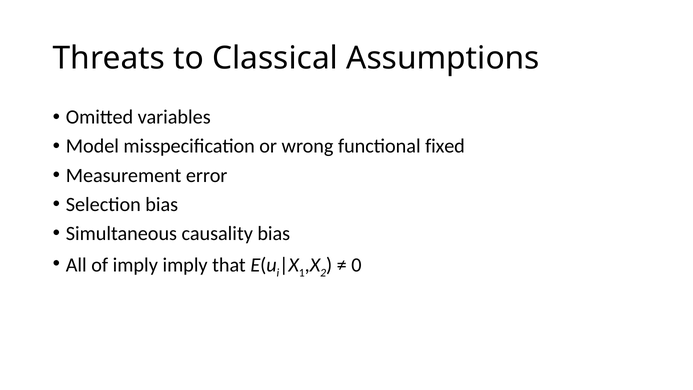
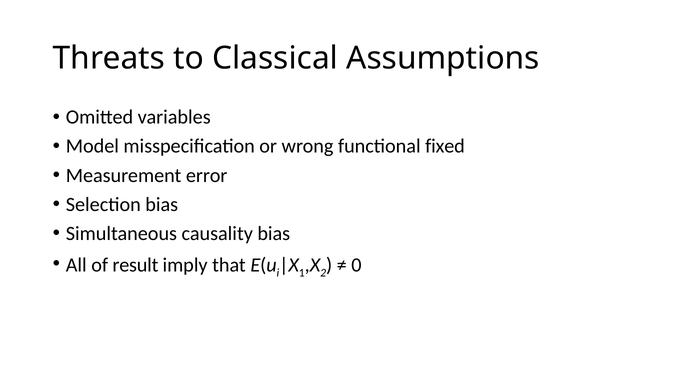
of imply: imply -> result
